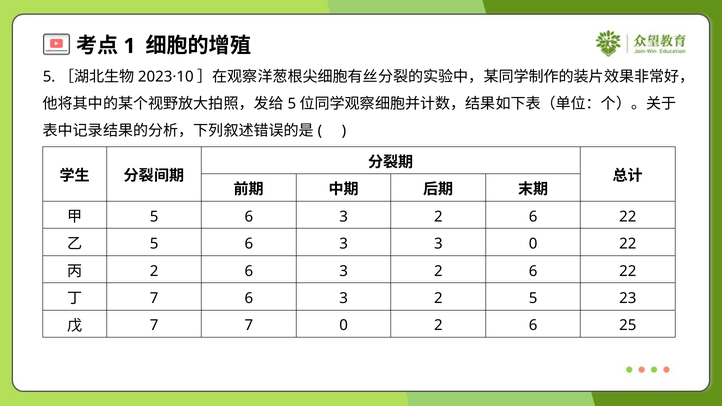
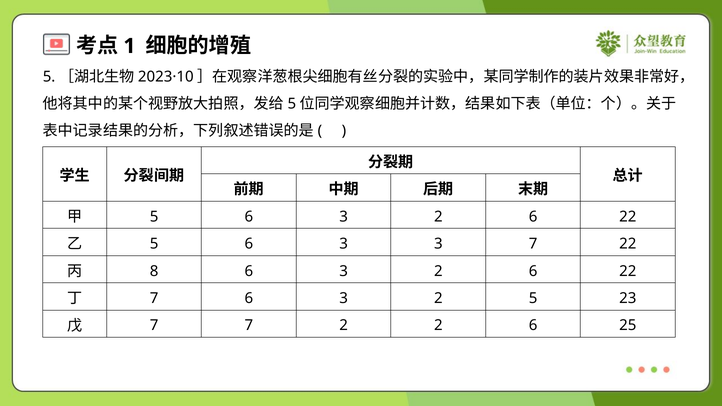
3 0: 0 -> 7
2 at (154, 271): 2 -> 8
7 0: 0 -> 2
